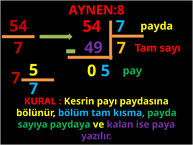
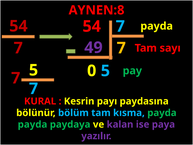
sayıya at (33, 124): sayıya -> payda
